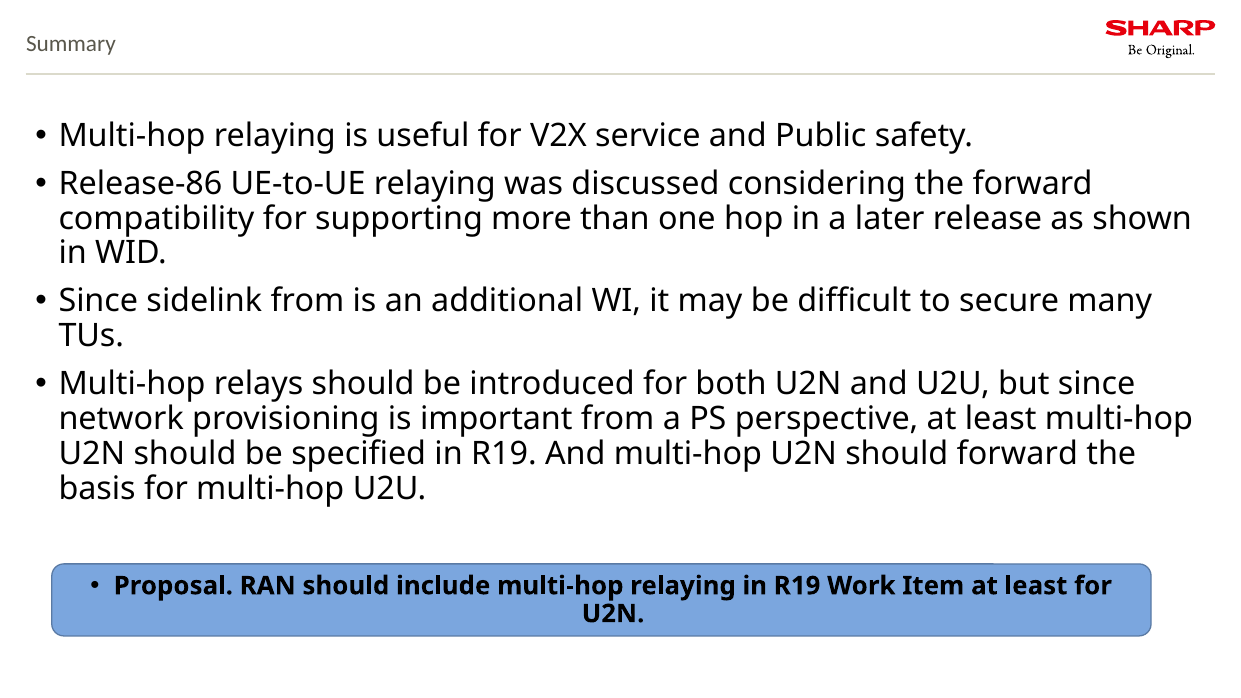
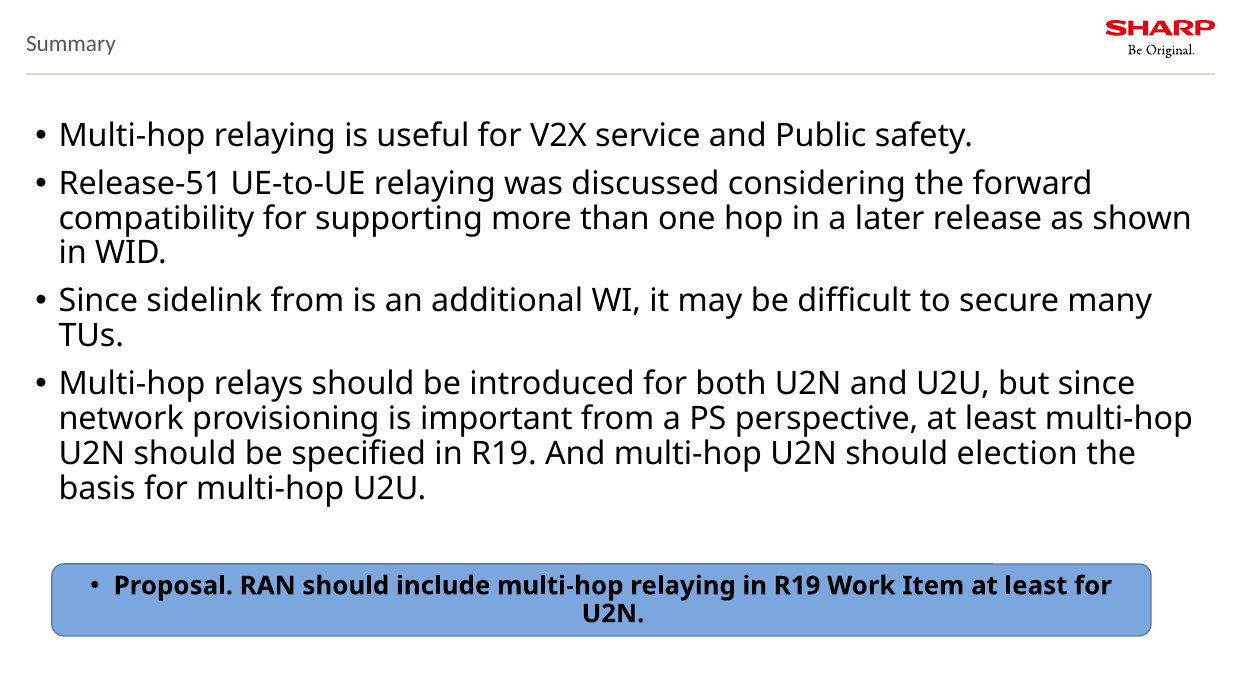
Release-86: Release-86 -> Release-51
should forward: forward -> election
